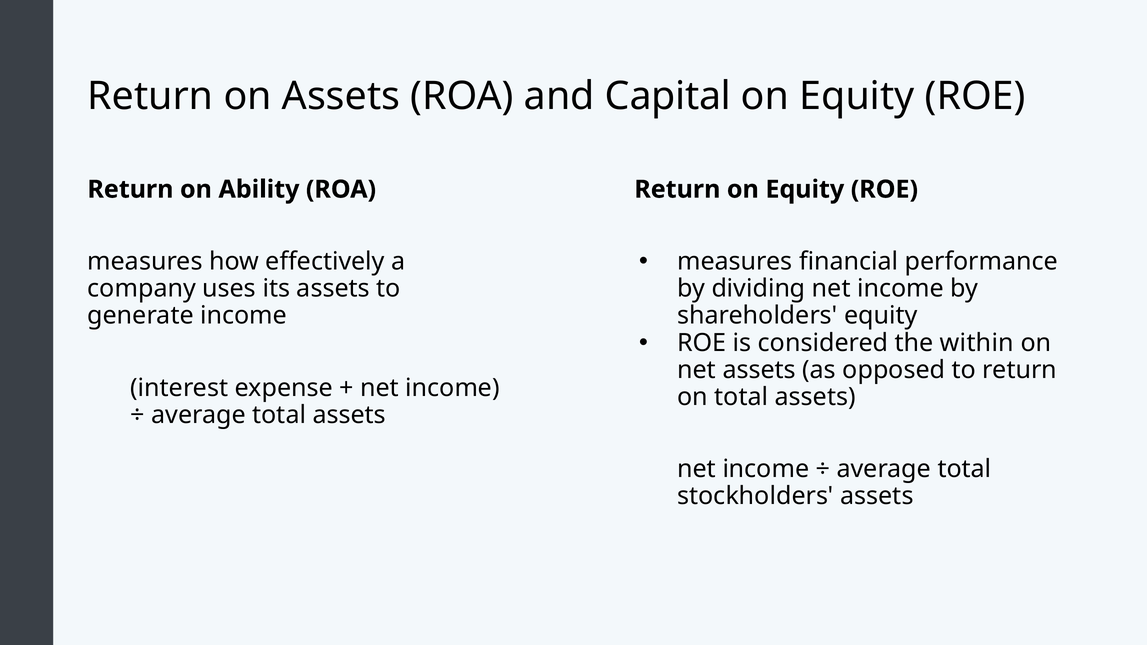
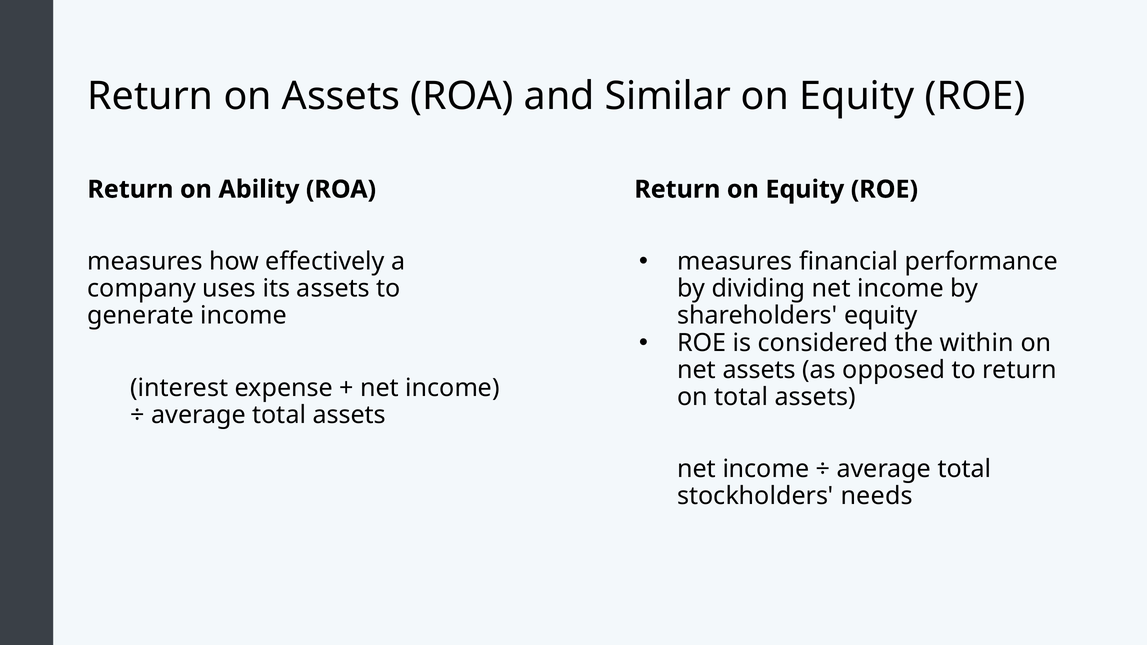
Capital: Capital -> Similar
stockholders assets: assets -> needs
